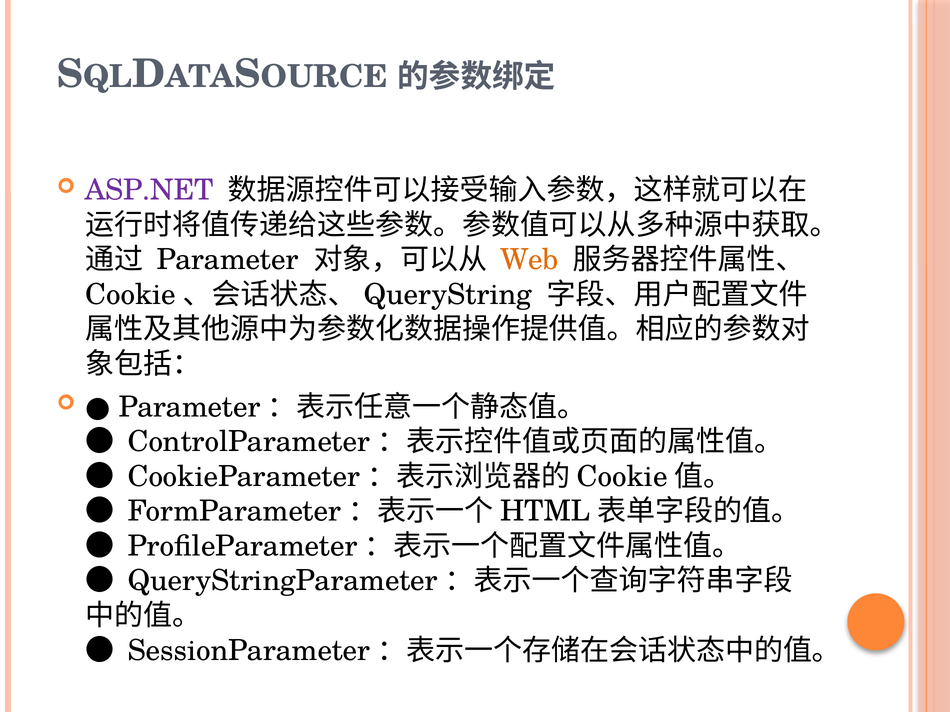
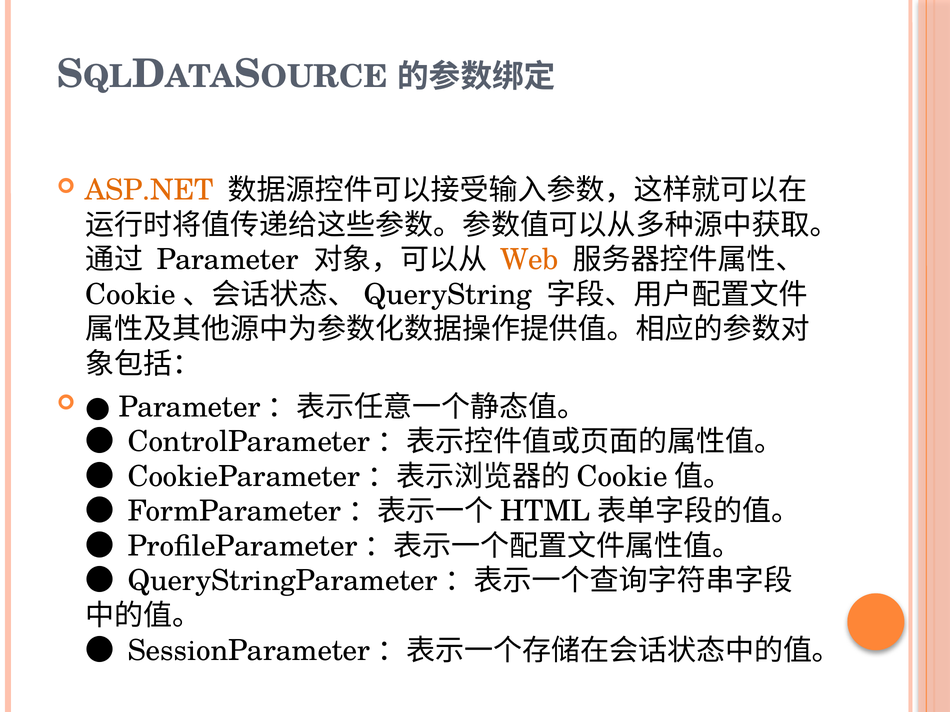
ASP.NET colour: purple -> orange
